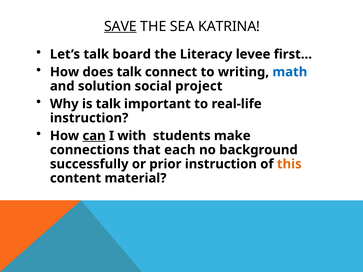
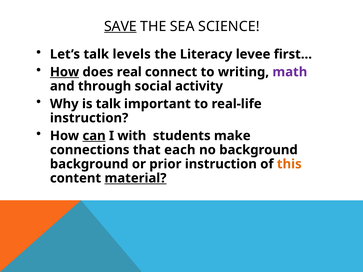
KATRINA: KATRINA -> SCIENCE
board: board -> levels
How at (65, 72) underline: none -> present
does talk: talk -> real
math colour: blue -> purple
solution: solution -> through
project: project -> activity
successfully at (89, 164): successfully -> background
material underline: none -> present
